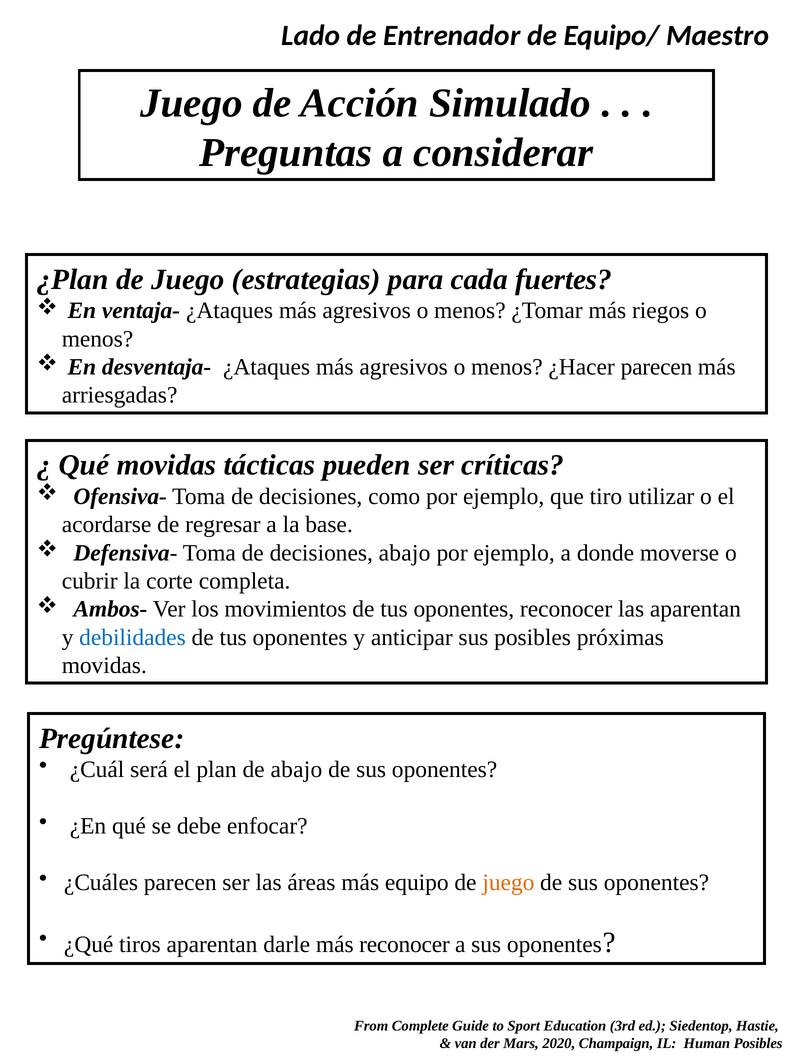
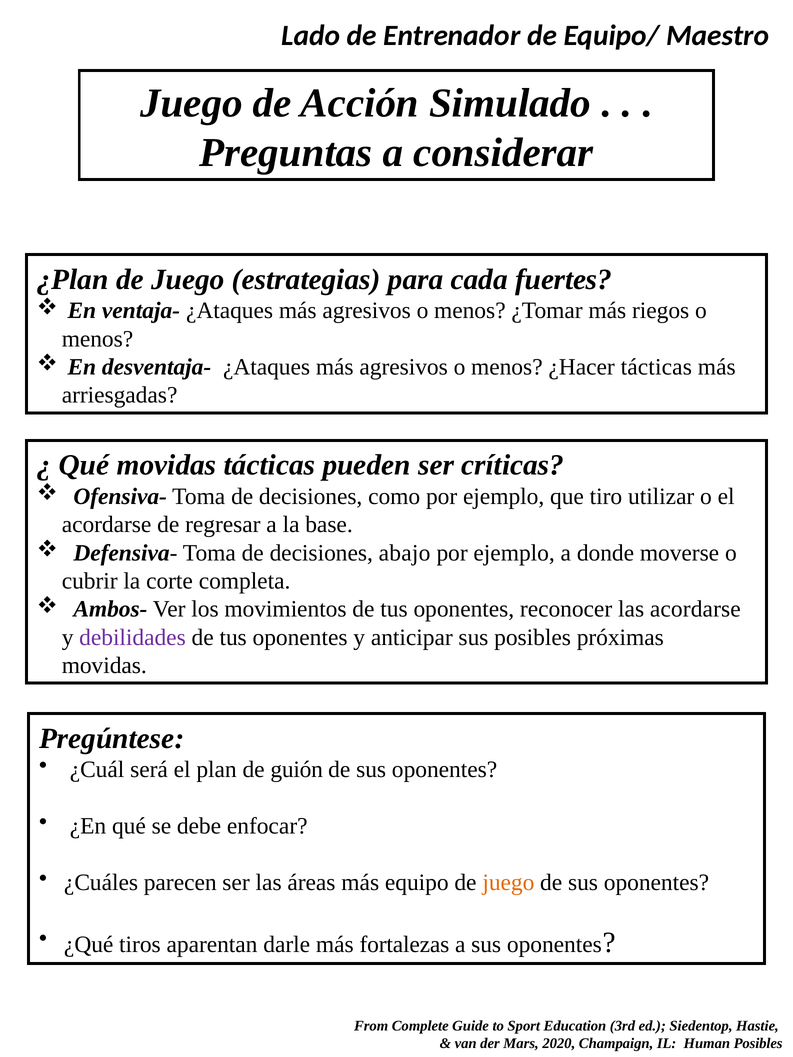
¿Hacer parecen: parecen -> tácticas
las aparentan: aparentan -> acordarse
debilidades colour: blue -> purple
de abajo: abajo -> guión
más reconocer: reconocer -> fortalezas
